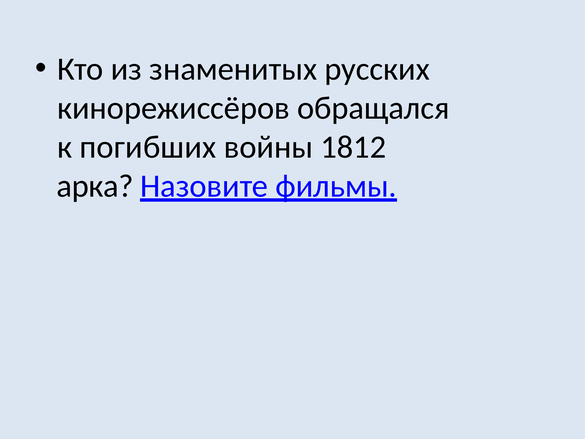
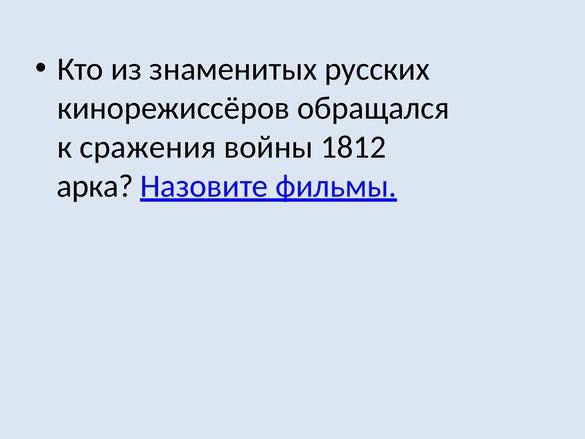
погибших: погибших -> сражения
